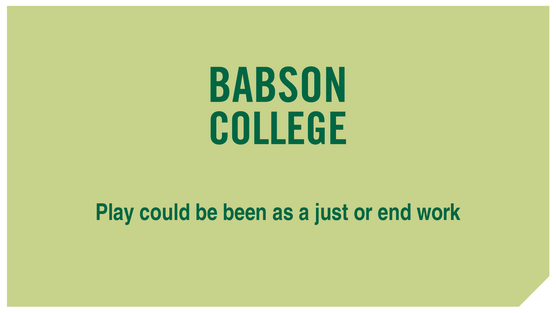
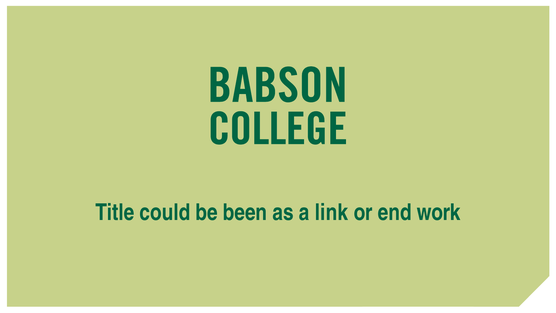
Play: Play -> Title
just: just -> link
